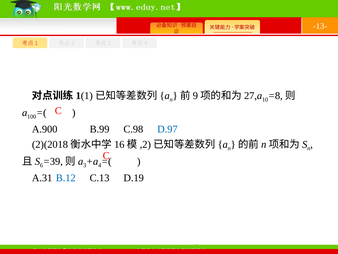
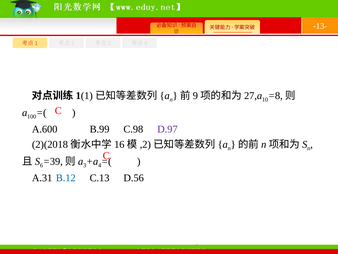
A.900: A.900 -> A.600
D.97 colour: blue -> purple
D.19: D.19 -> D.56
